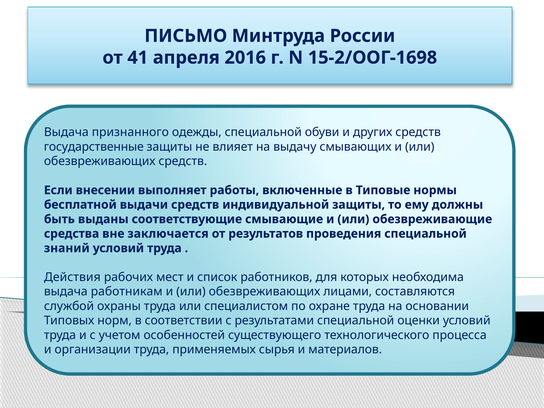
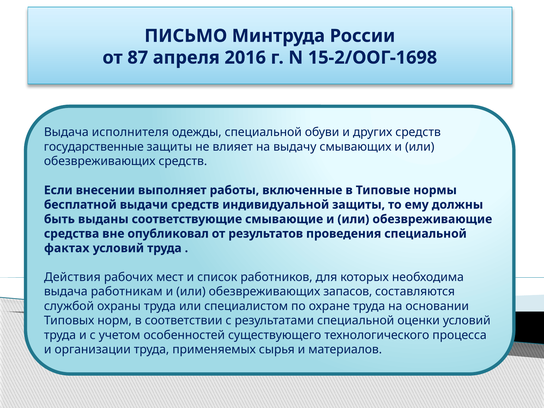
41: 41 -> 87
признанного: признанного -> исполнителя
заключается: заключается -> опубликовал
знаний: знаний -> фактах
лицами: лицами -> запасов
